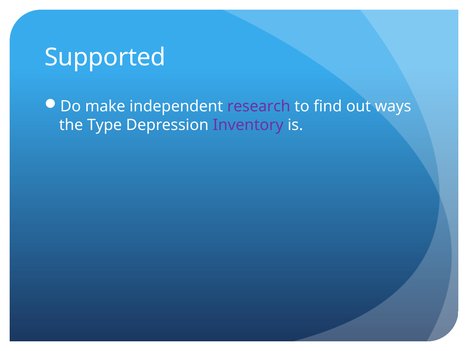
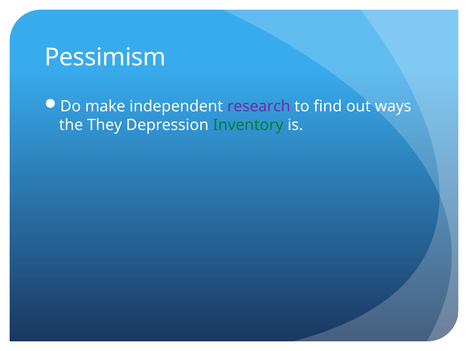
Supported: Supported -> Pessimism
Type: Type -> They
Inventory colour: purple -> green
